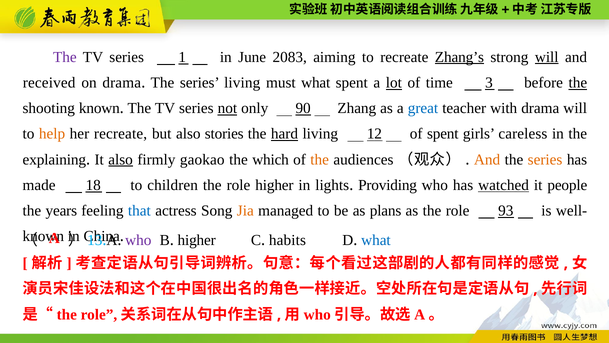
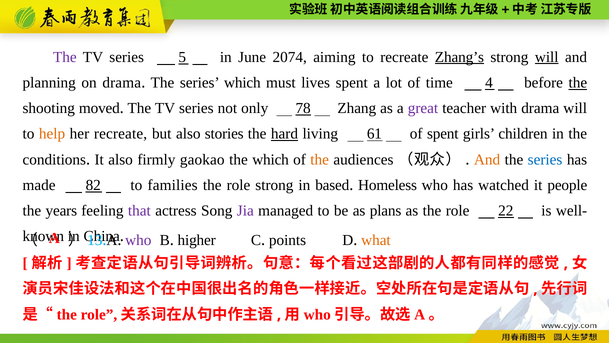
1: 1 -> 5
2083: 2083 -> 2074
received: received -> planning
series living: living -> which
must what: what -> lives
lot underline: present -> none
3: 3 -> 4
shooting known: known -> moved
not underline: present -> none
90: 90 -> 78
great colour: blue -> purple
12: 12 -> 61
careless: careless -> children
explaining: explaining -> conditions
also at (121, 159) underline: present -> none
series at (545, 159) colour: orange -> blue
18: 18 -> 82
children: children -> families
role higher: higher -> strong
lights: lights -> based
Providing: Providing -> Homeless
watched underline: present -> none
that colour: blue -> purple
Jia colour: orange -> purple
93: 93 -> 22
habits: habits -> points
what at (376, 240) colour: blue -> orange
